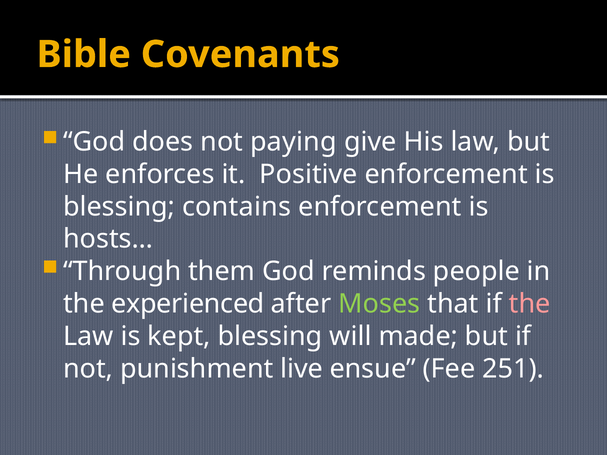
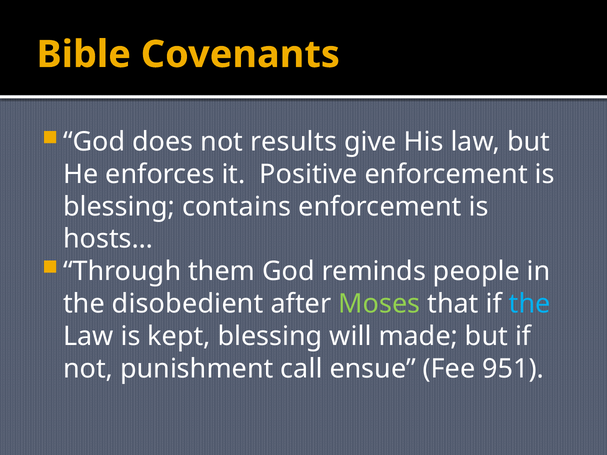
paying: paying -> results
experienced: experienced -> disobedient
the at (530, 304) colour: pink -> light blue
live: live -> call
251: 251 -> 951
